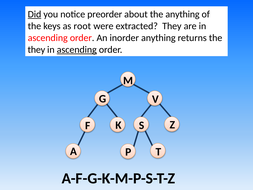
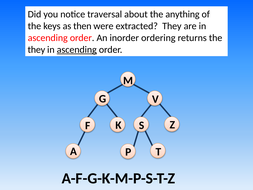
Did underline: present -> none
preorder: preorder -> traversal
root: root -> then
inorder anything: anything -> ordering
